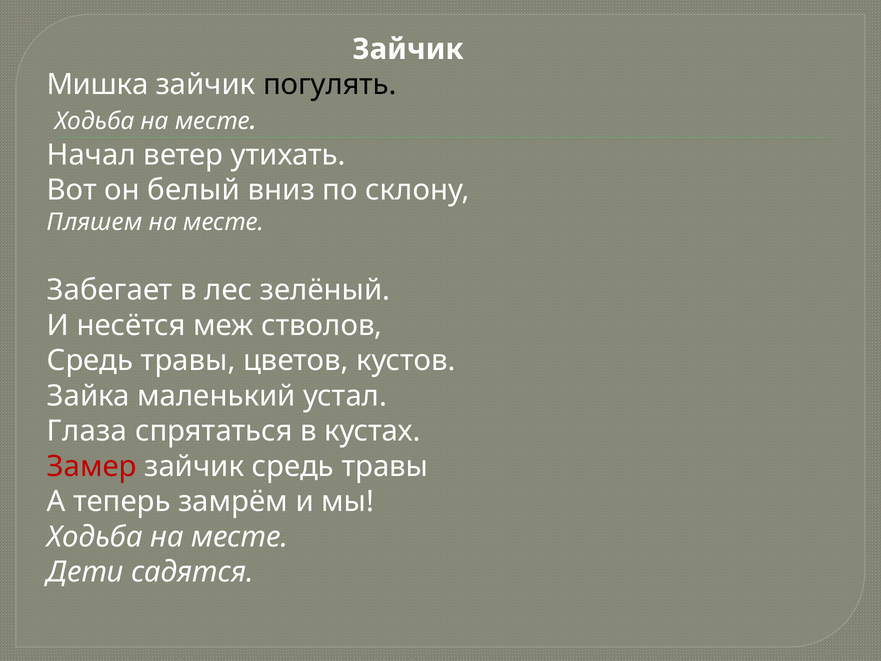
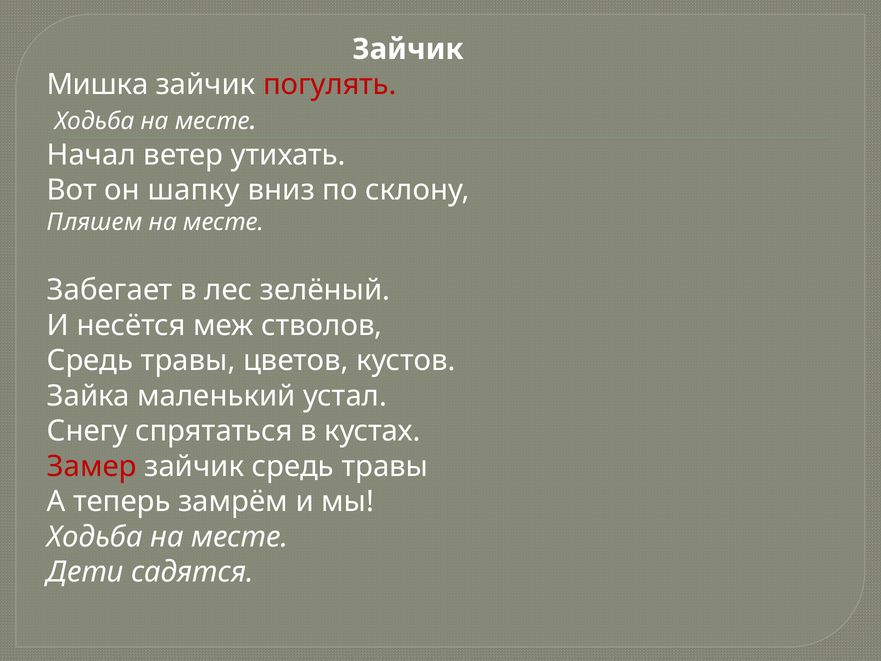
погулять colour: black -> red
белый: белый -> шапку
Глаза: Глаза -> Снегу
